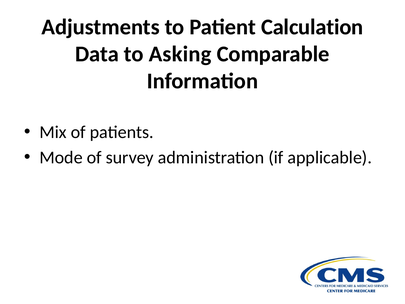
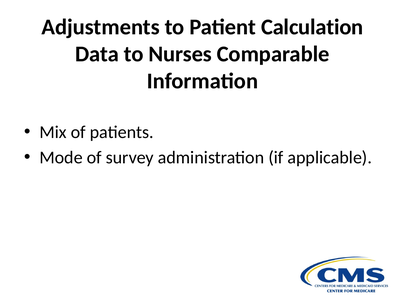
Asking: Asking -> Nurses
